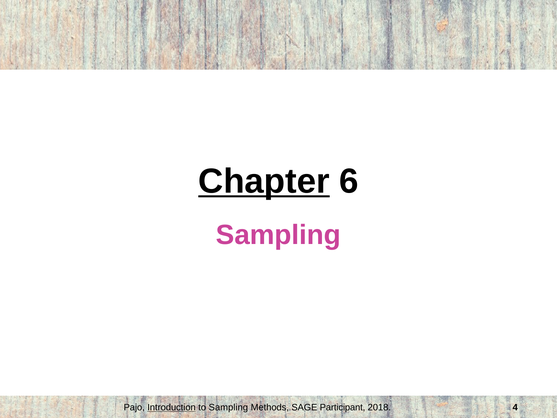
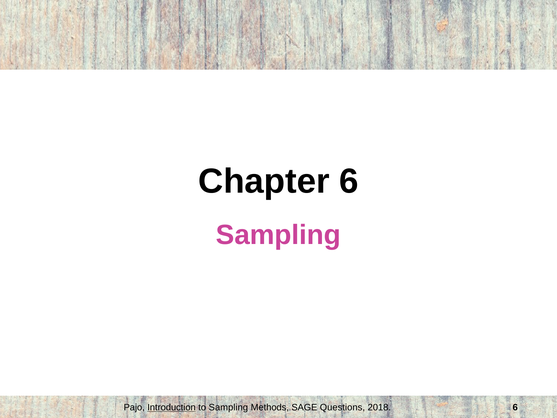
Chapter underline: present -> none
Participant: Participant -> Questions
2018 4: 4 -> 6
